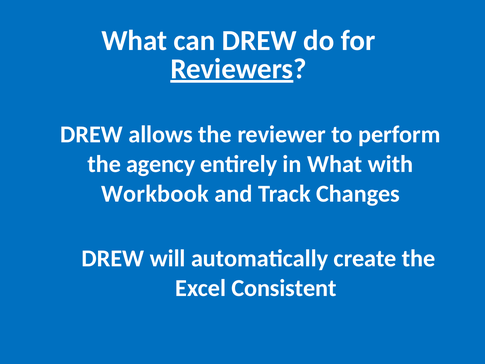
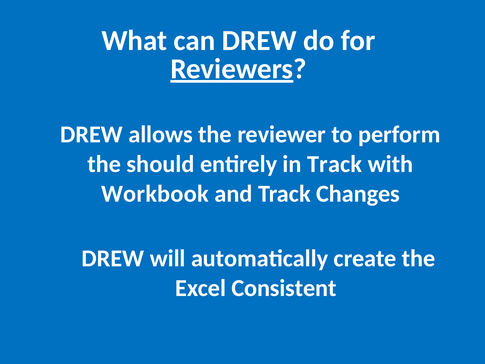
agency: agency -> should
in What: What -> Track
